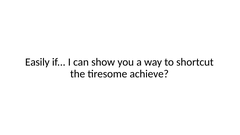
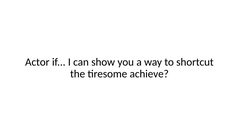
Easily: Easily -> Actor
